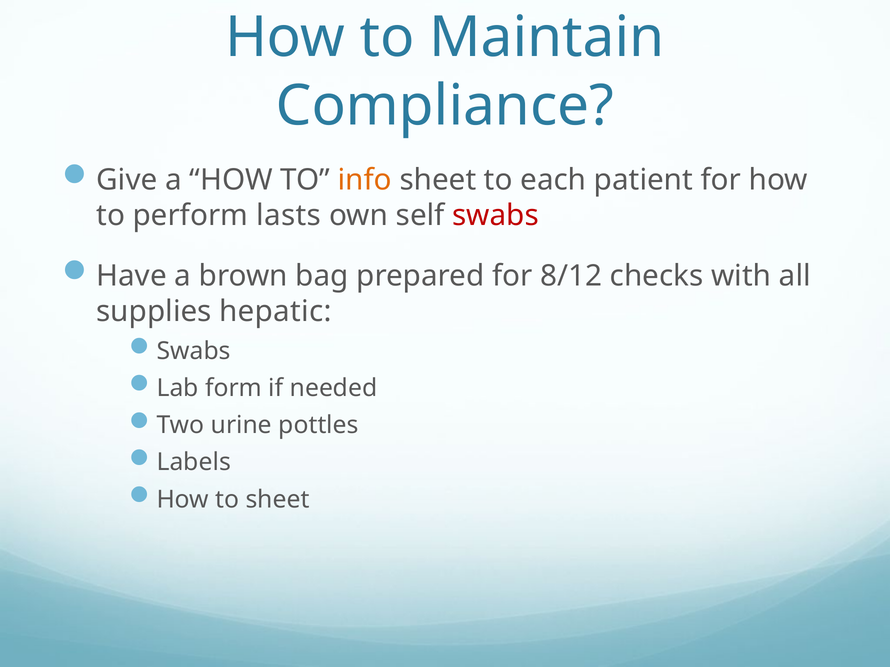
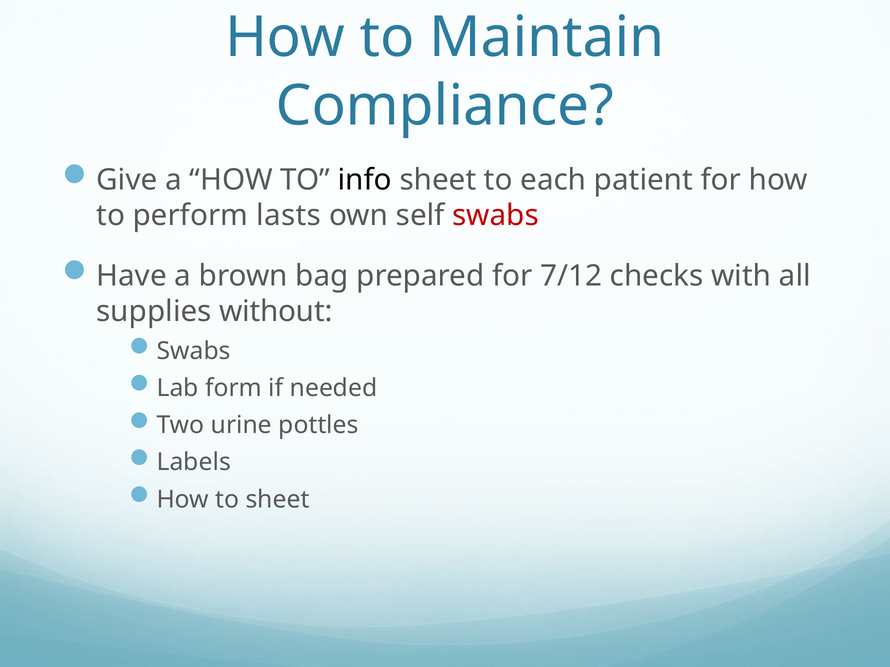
info colour: orange -> black
8/12: 8/12 -> 7/12
hepatic: hepatic -> without
